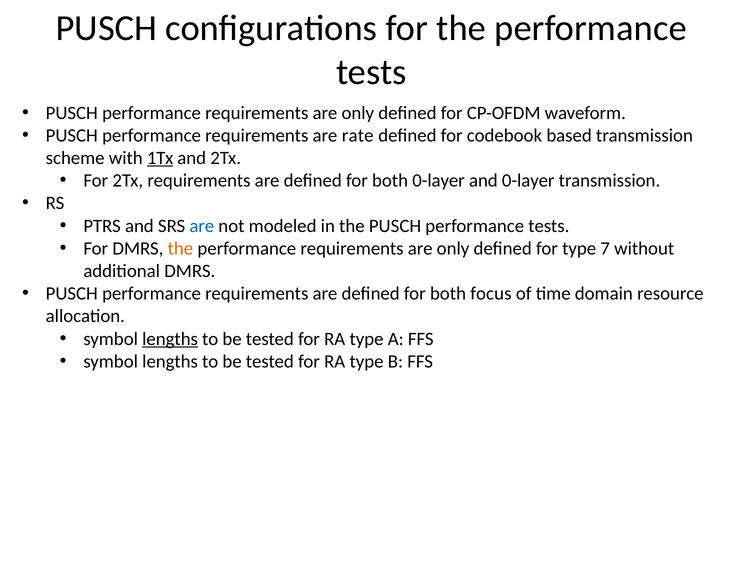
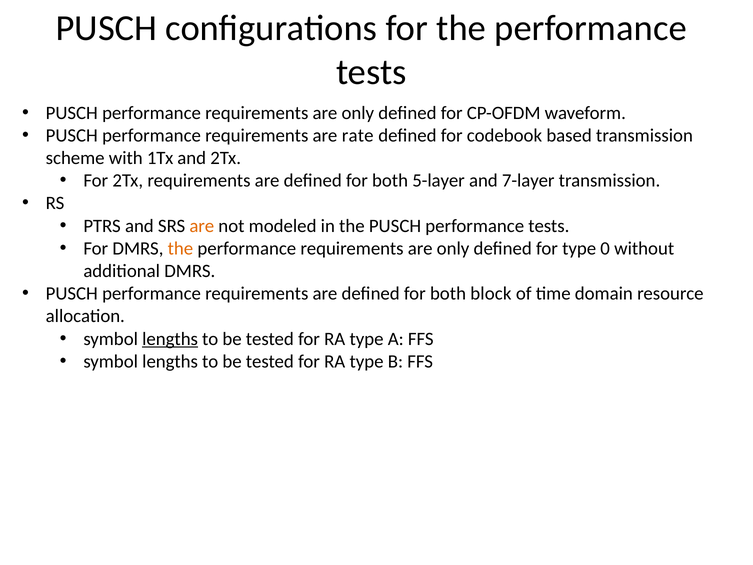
1Tx underline: present -> none
both 0-layer: 0-layer -> 5-layer
and 0-layer: 0-layer -> 7-layer
are at (202, 226) colour: blue -> orange
7: 7 -> 0
focus: focus -> block
